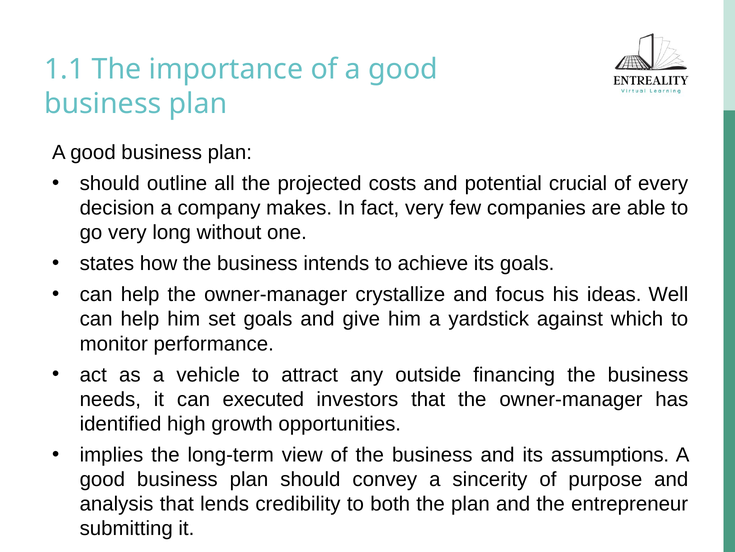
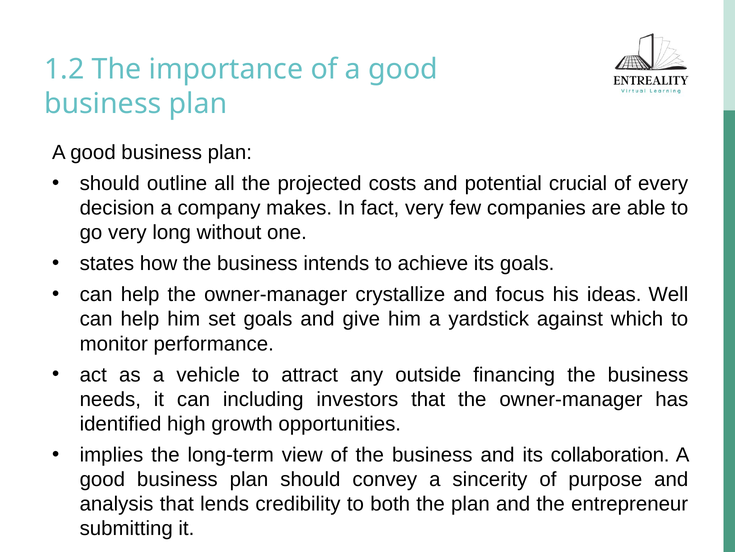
1.1: 1.1 -> 1.2
executed: executed -> including
assumptions: assumptions -> collaboration
